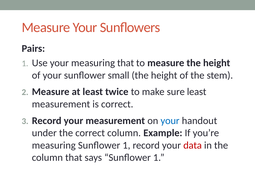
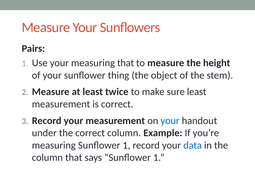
small: small -> thing
height at (164, 75): height -> object
data colour: red -> blue
